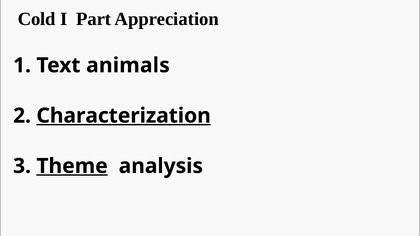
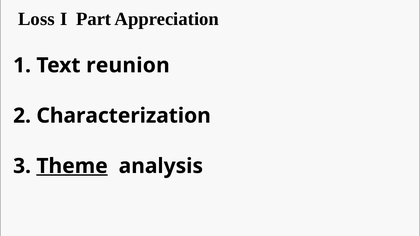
Cold: Cold -> Loss
animals: animals -> reunion
Characterization underline: present -> none
